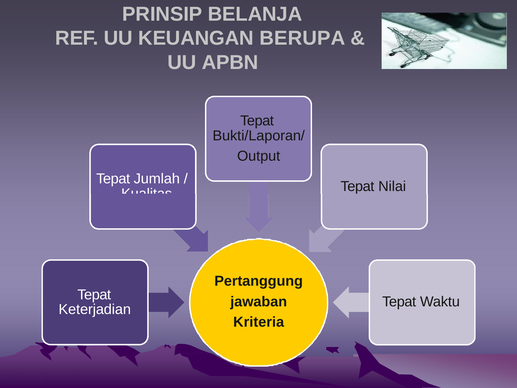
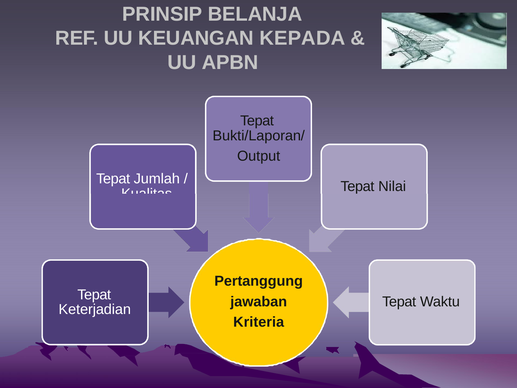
BERUPA: BERUPA -> KEPADA
